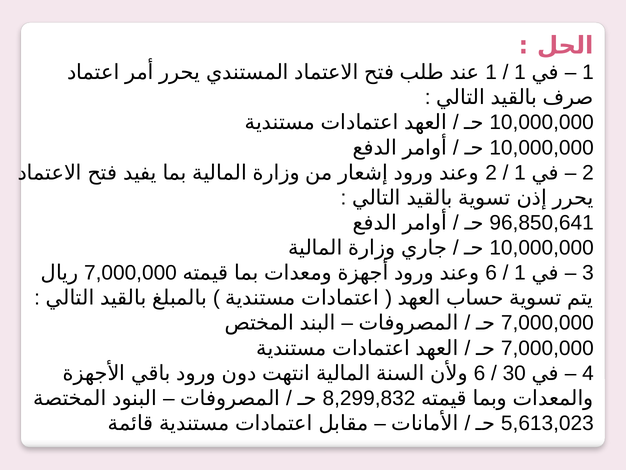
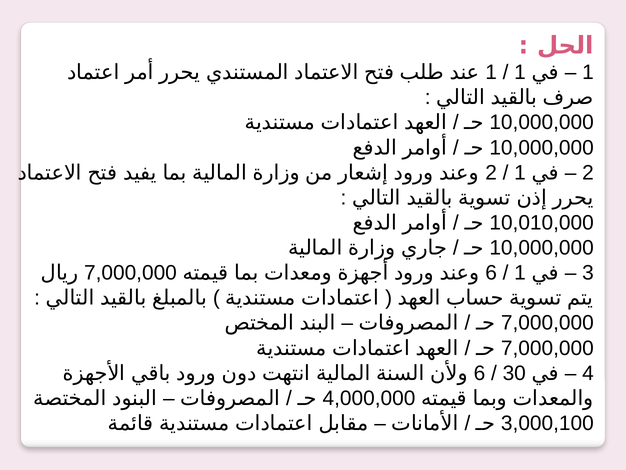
96,850,641: 96,850,641 -> 10,010,000
8,299,832: 8,299,832 -> 4,000,000
5,613,023: 5,613,023 -> 3,000,100
